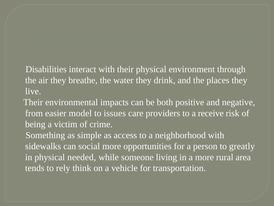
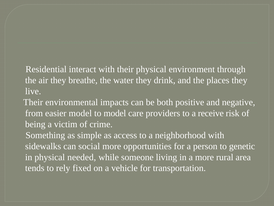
Disabilities: Disabilities -> Residential
to issues: issues -> model
greatly: greatly -> genetic
think: think -> fixed
